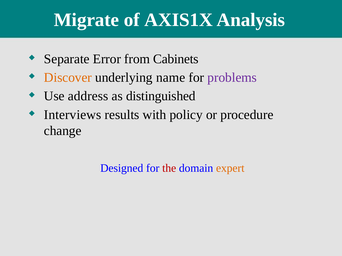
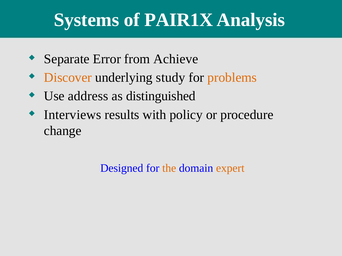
Migrate: Migrate -> Systems
AXIS1X: AXIS1X -> PAIR1X
Cabinets: Cabinets -> Achieve
name: name -> study
problems colour: purple -> orange
the colour: red -> orange
